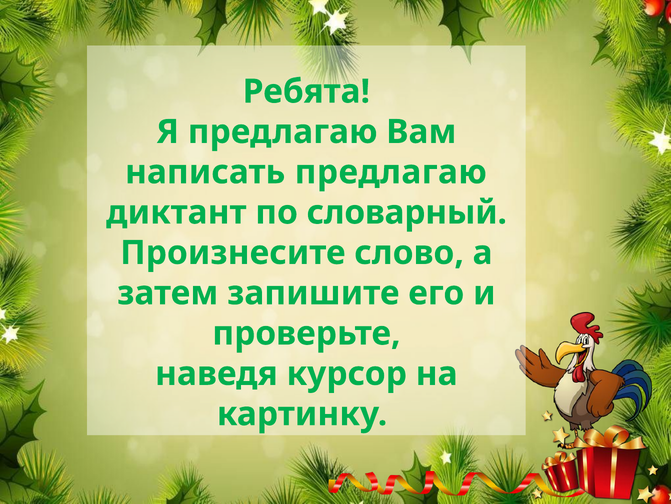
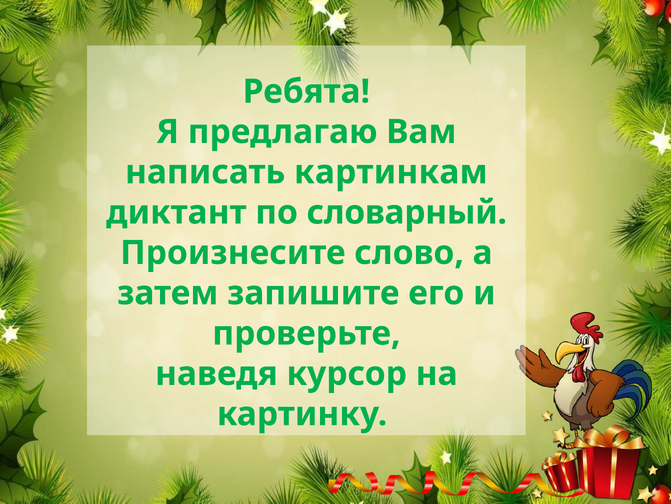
написать предлагаю: предлагаю -> картинкам
